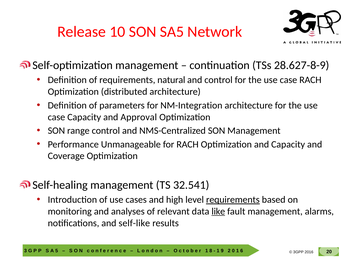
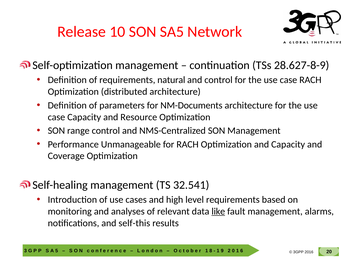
NM-Integration: NM-Integration -> NM-Documents
Approval: Approval -> Resource
requirements at (233, 200) underline: present -> none
self-like: self-like -> self-this
